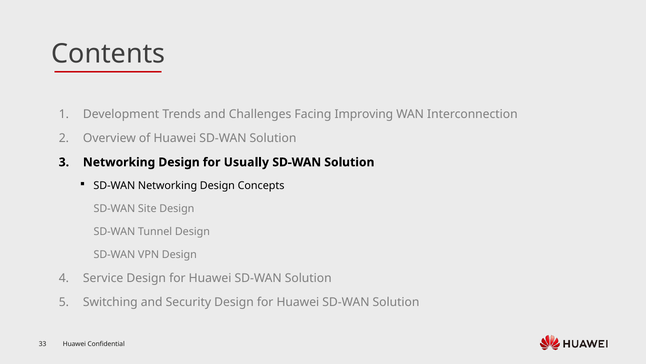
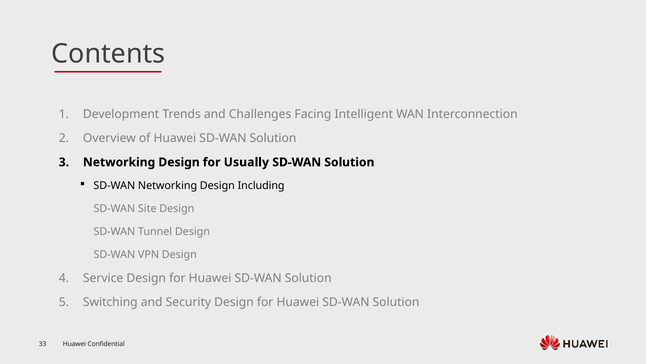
Improving: Improving -> Intelligent
Concepts: Concepts -> Including
